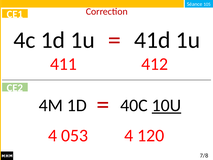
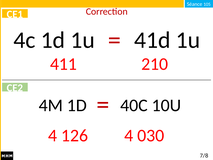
412: 412 -> 210
10U underline: present -> none
053: 053 -> 126
120: 120 -> 030
